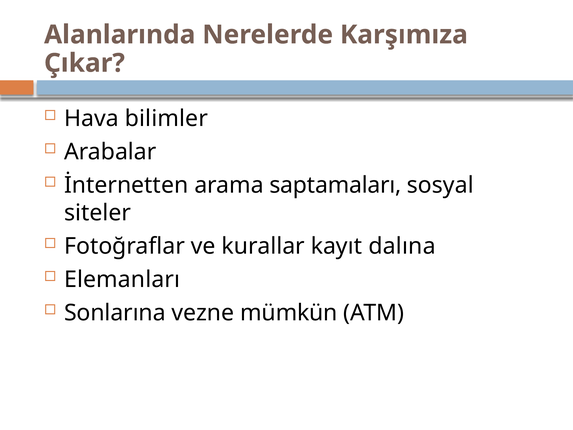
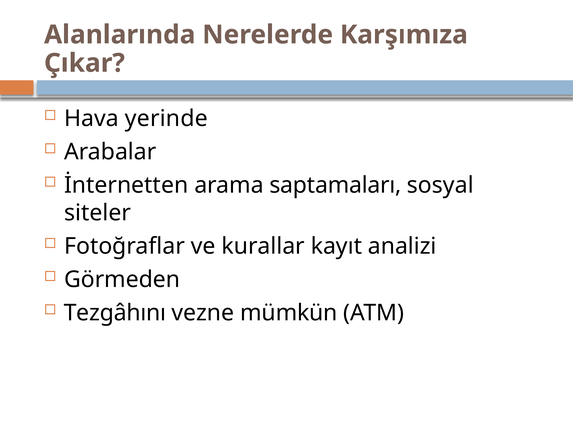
bilimler: bilimler -> yerinde
dalına: dalına -> analizi
Elemanları: Elemanları -> Görmeden
Sonlarına: Sonlarına -> Tezgâhını
